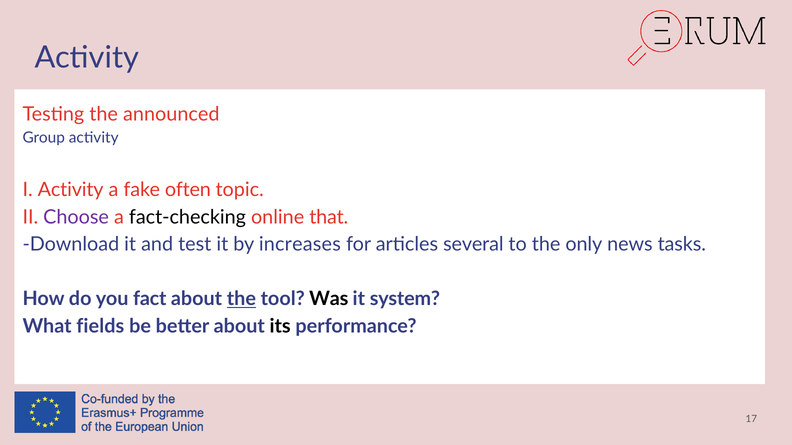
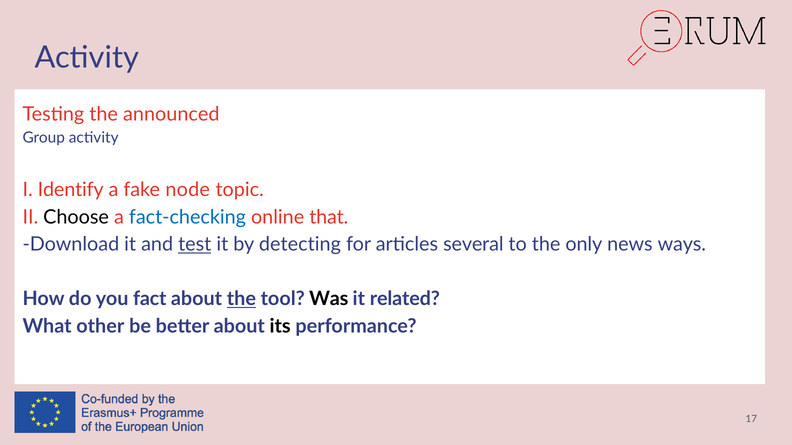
I Activity: Activity -> Identify
often: often -> node
Choose colour: purple -> black
fact-checking colour: black -> blue
test underline: none -> present
increases: increases -> detecting
tasks: tasks -> ways
system: system -> related
fields: fields -> other
